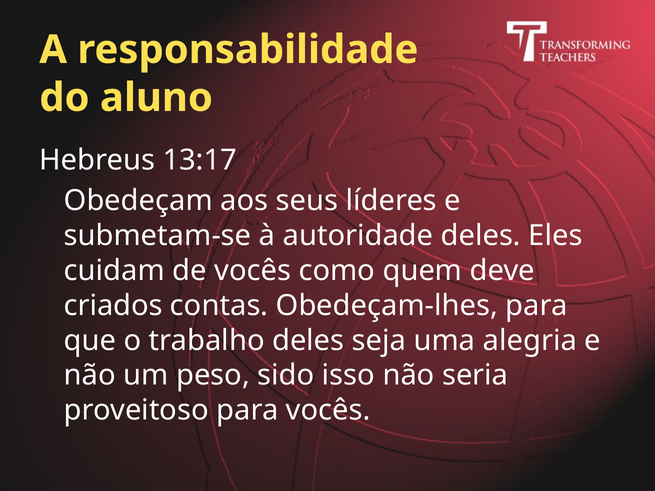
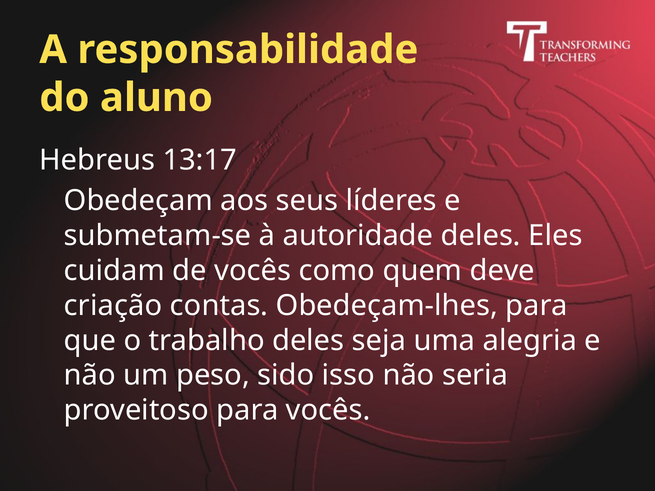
criados: criados -> criação
